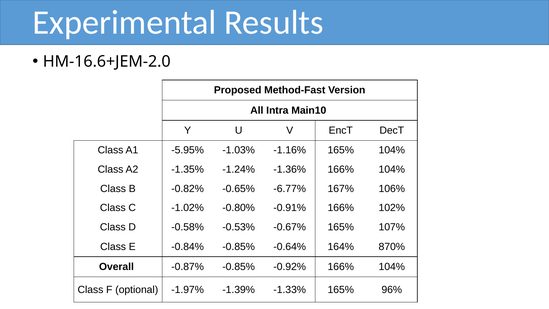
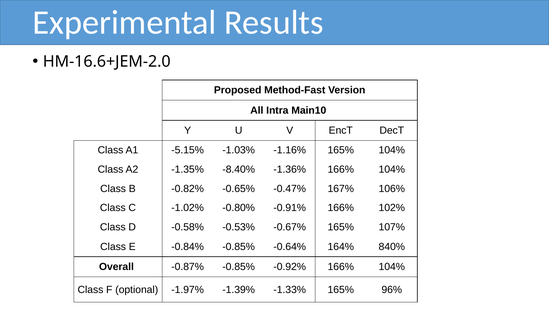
-5.95%: -5.95% -> -5.15%
-1.24%: -1.24% -> -8.40%
-6.77%: -6.77% -> -0.47%
870%: 870% -> 840%
